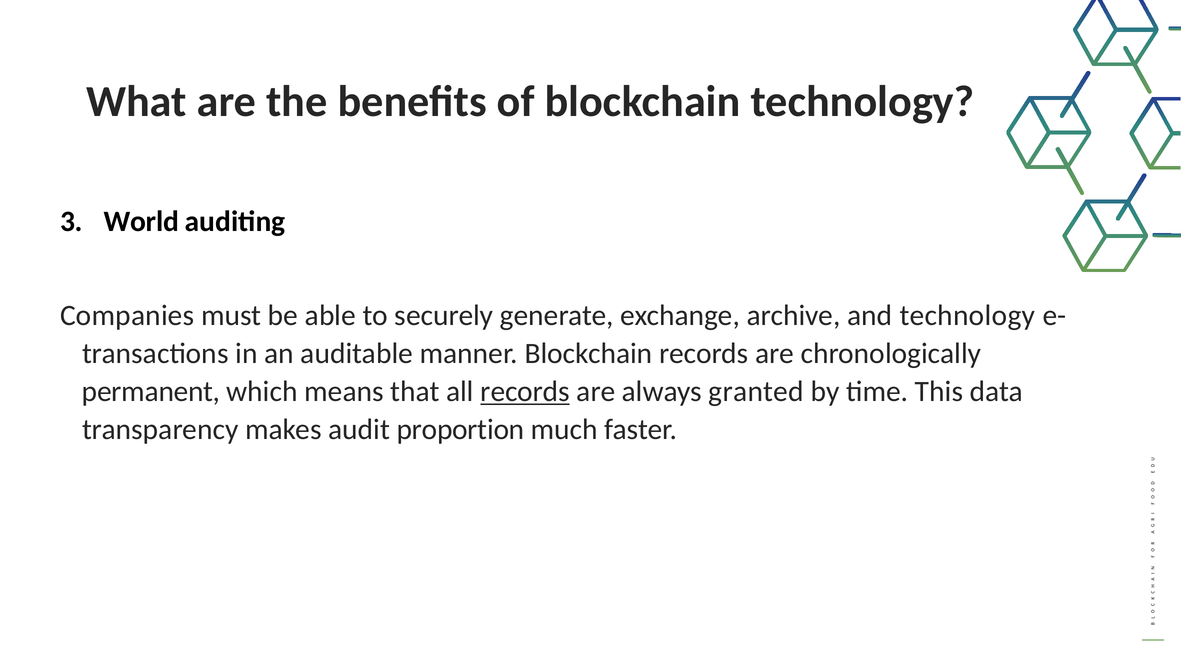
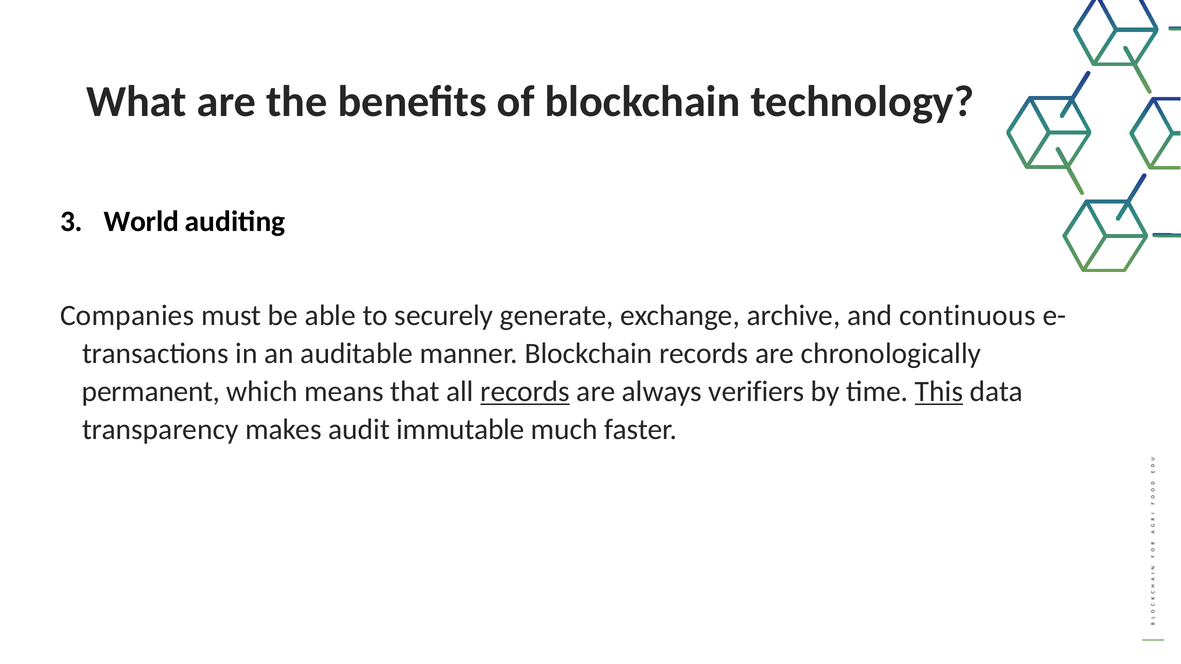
and technology: technology -> continuous
granted: granted -> verifiers
This underline: none -> present
proportion: proportion -> immutable
